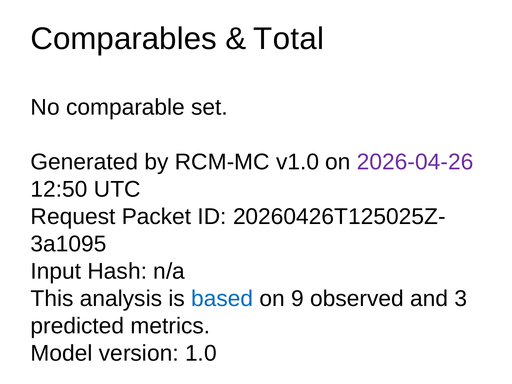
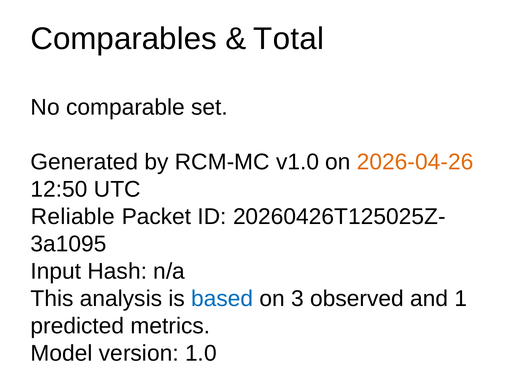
2026-04-26 colour: purple -> orange
Request: Request -> Reliable
9: 9 -> 3
3: 3 -> 1
